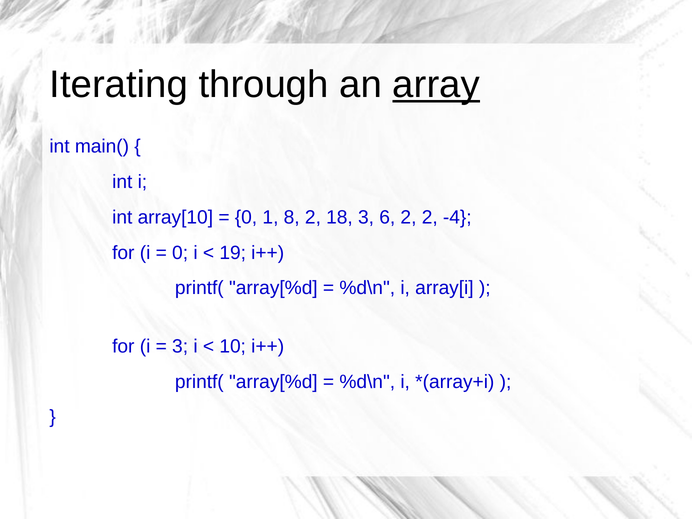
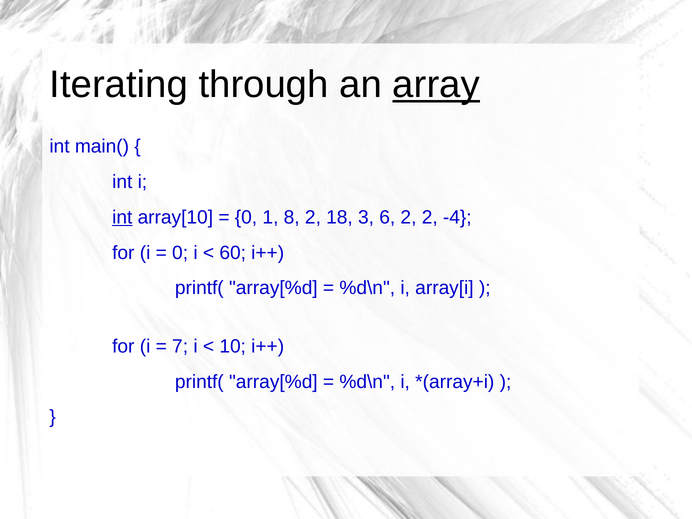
int at (122, 217) underline: none -> present
19: 19 -> 60
3 at (180, 346): 3 -> 7
